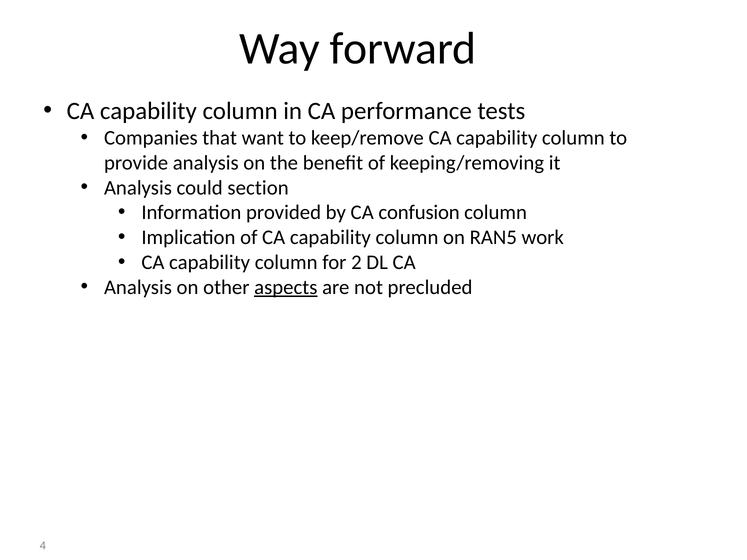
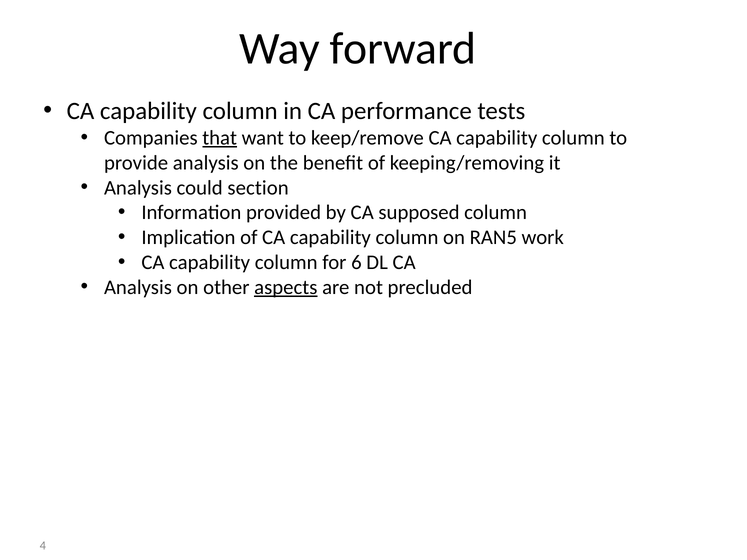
that underline: none -> present
confusion: confusion -> supposed
2: 2 -> 6
